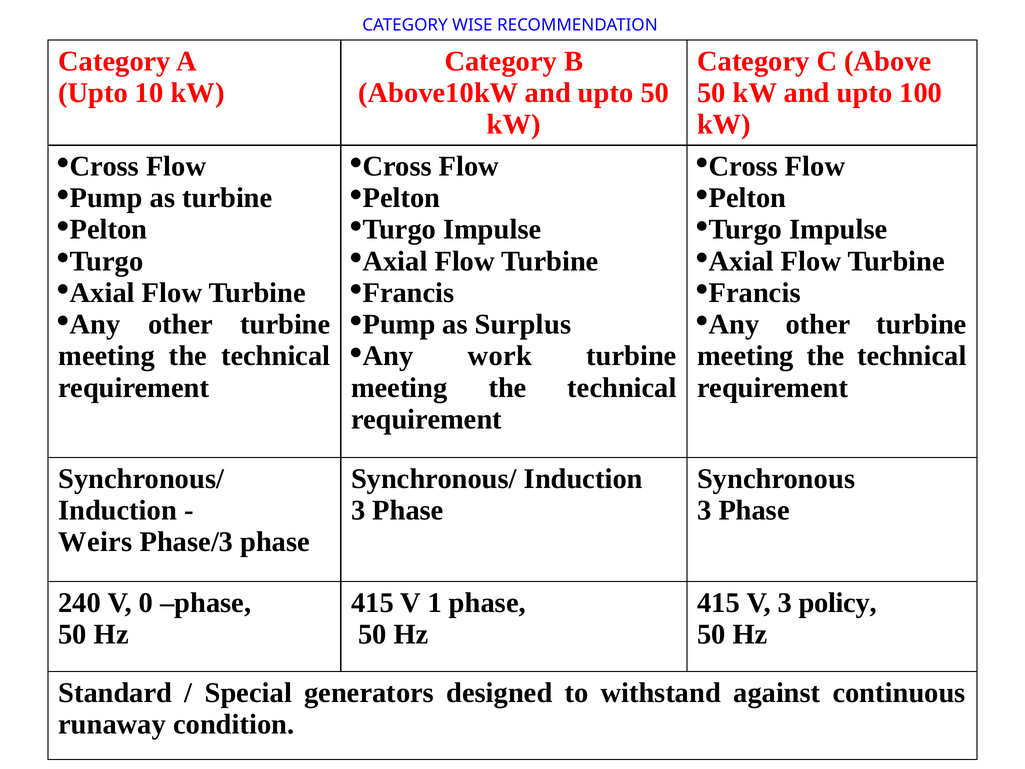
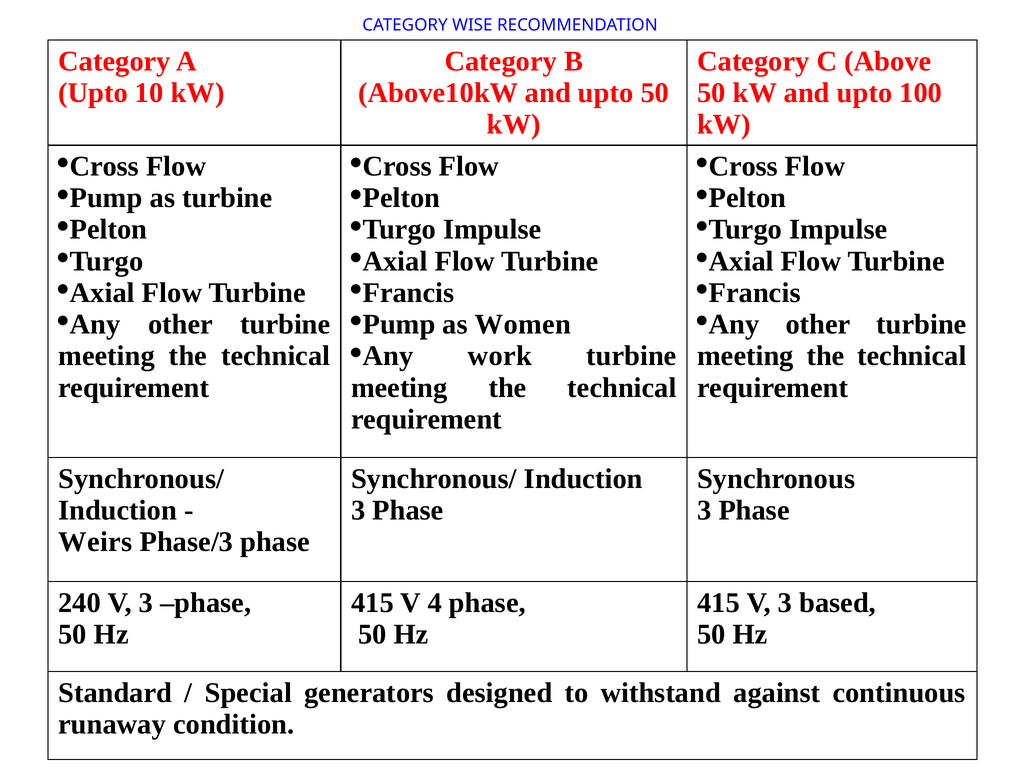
Surplus: Surplus -> Women
240 V 0: 0 -> 3
1: 1 -> 4
policy: policy -> based
